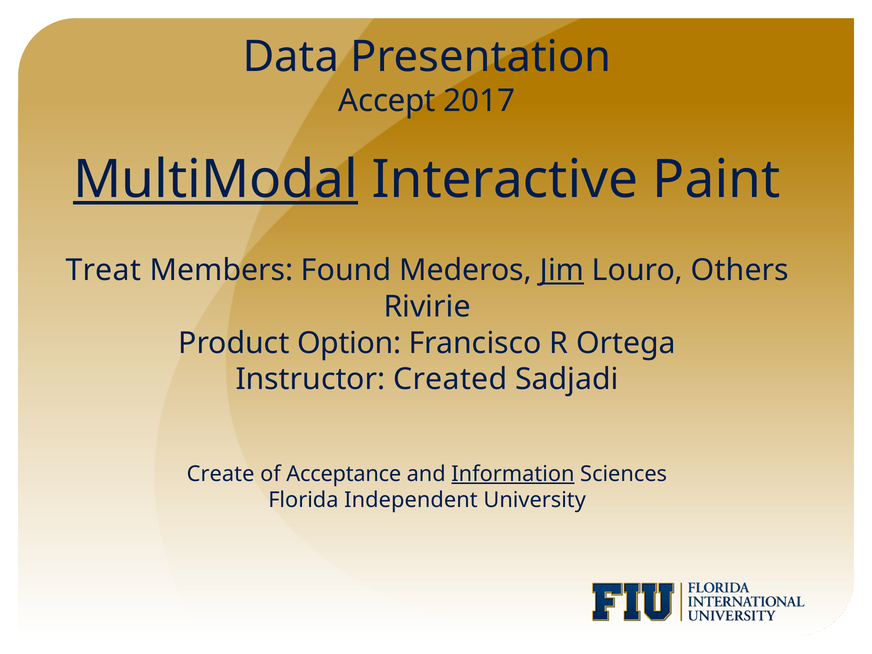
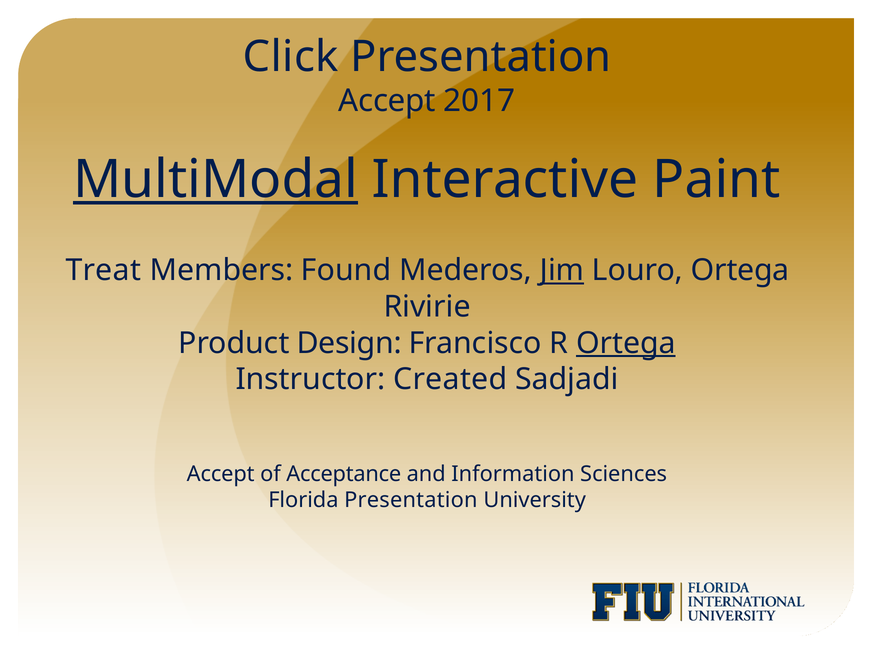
Data: Data -> Click
Louro Others: Others -> Ortega
Option: Option -> Design
Ortega at (626, 343) underline: none -> present
Create at (221, 474): Create -> Accept
Information underline: present -> none
Florida Independent: Independent -> Presentation
